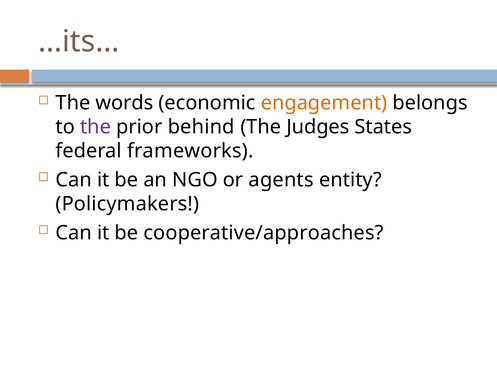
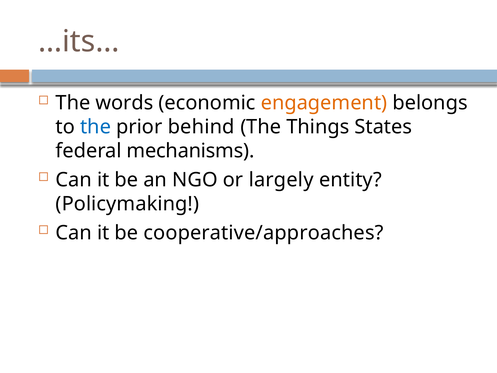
the at (96, 127) colour: purple -> blue
Judges: Judges -> Things
frameworks: frameworks -> mechanisms
agents: agents -> largely
Policymakers: Policymakers -> Policymaking
